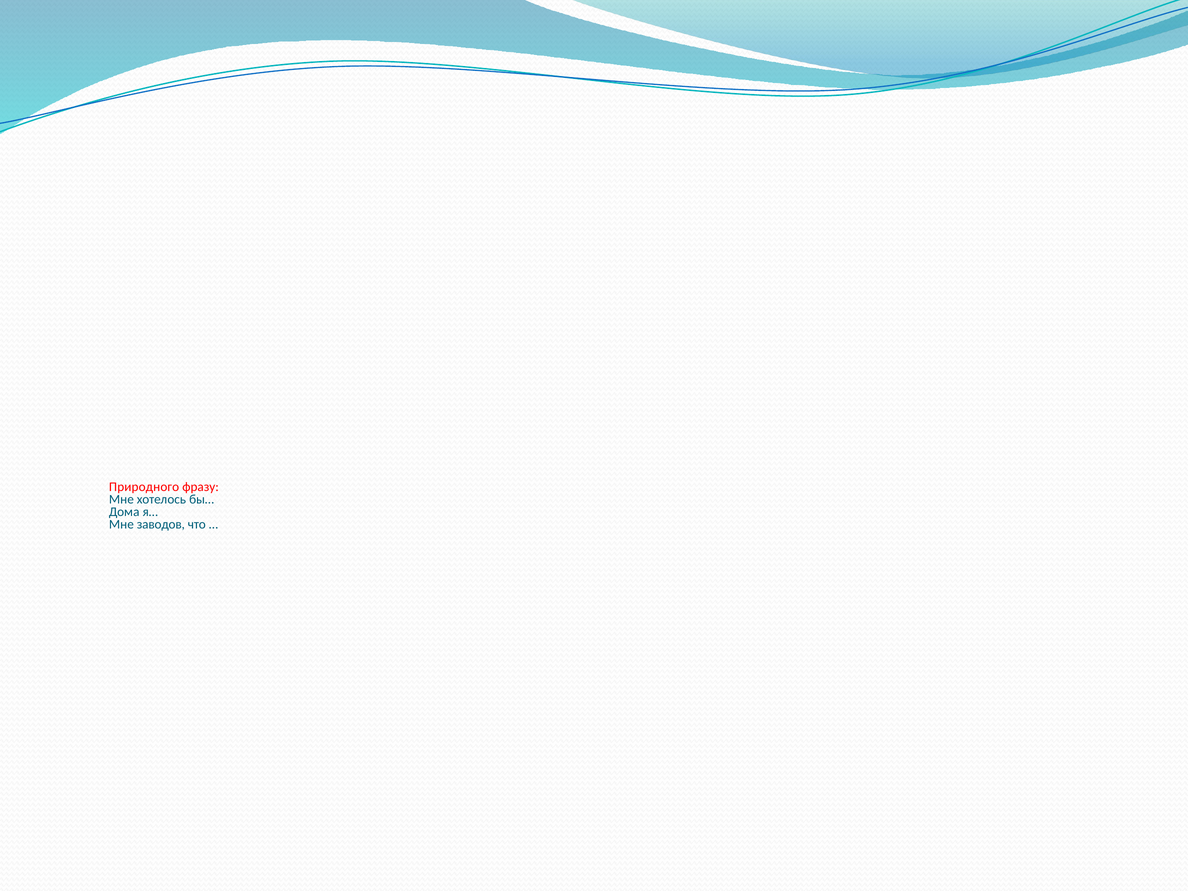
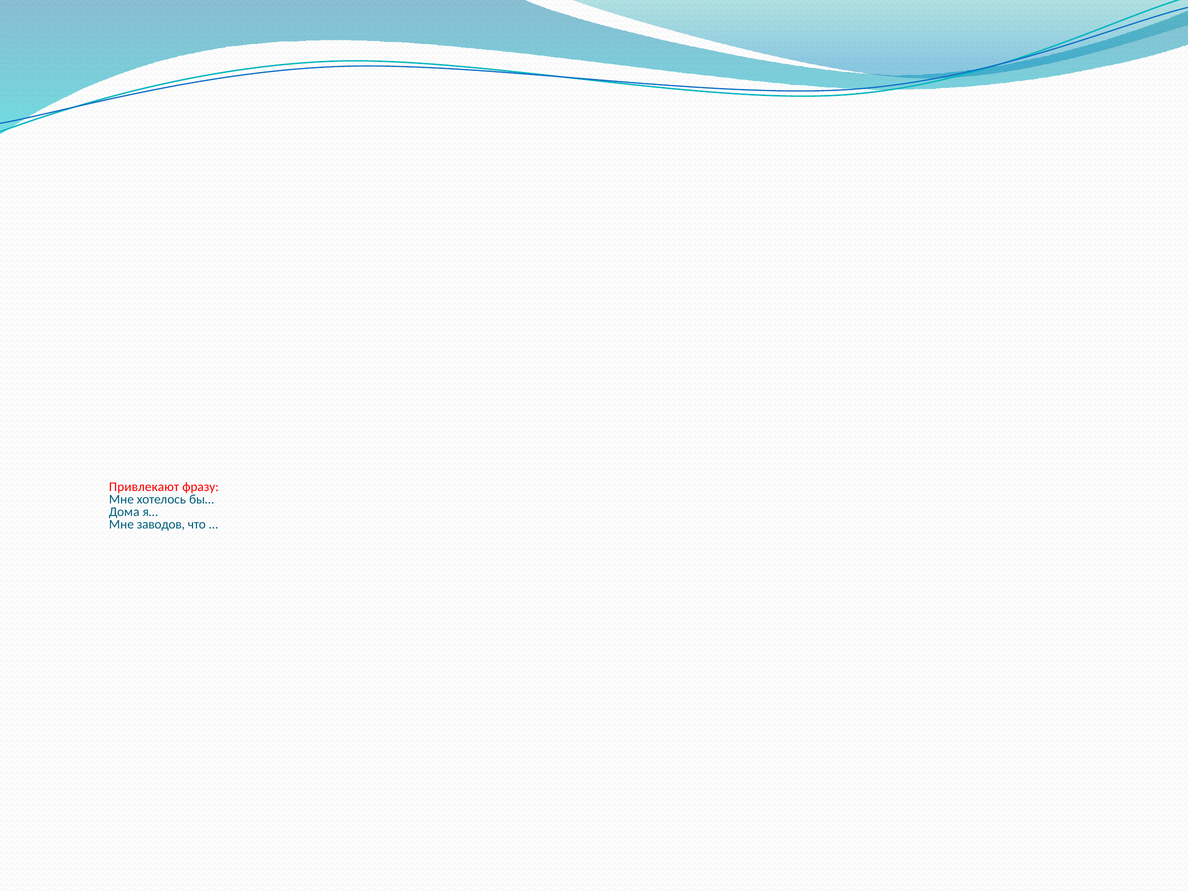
Природного: Природного -> Привлекают
